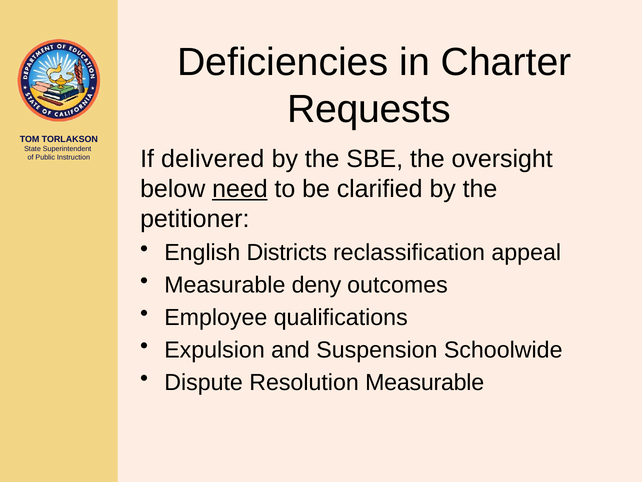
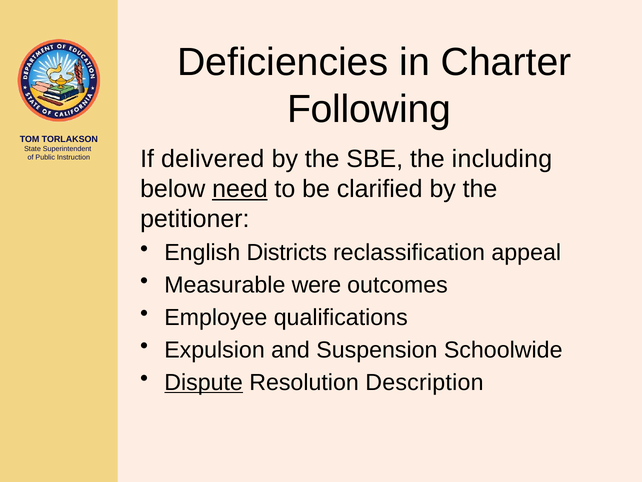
Requests: Requests -> Following
oversight: oversight -> including
deny: deny -> were
Dispute underline: none -> present
Resolution Measurable: Measurable -> Description
